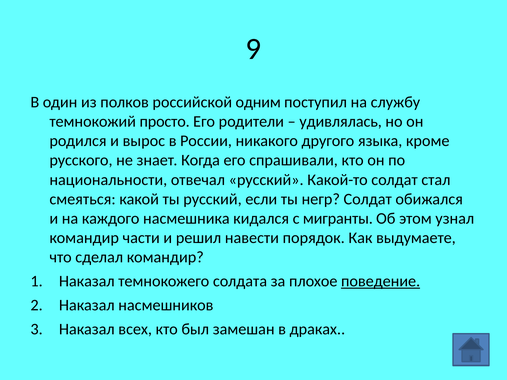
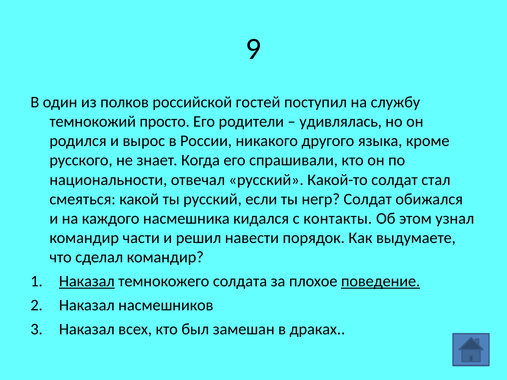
одним: одним -> гостей
мигранты: мигранты -> контакты
Наказал at (87, 281) underline: none -> present
